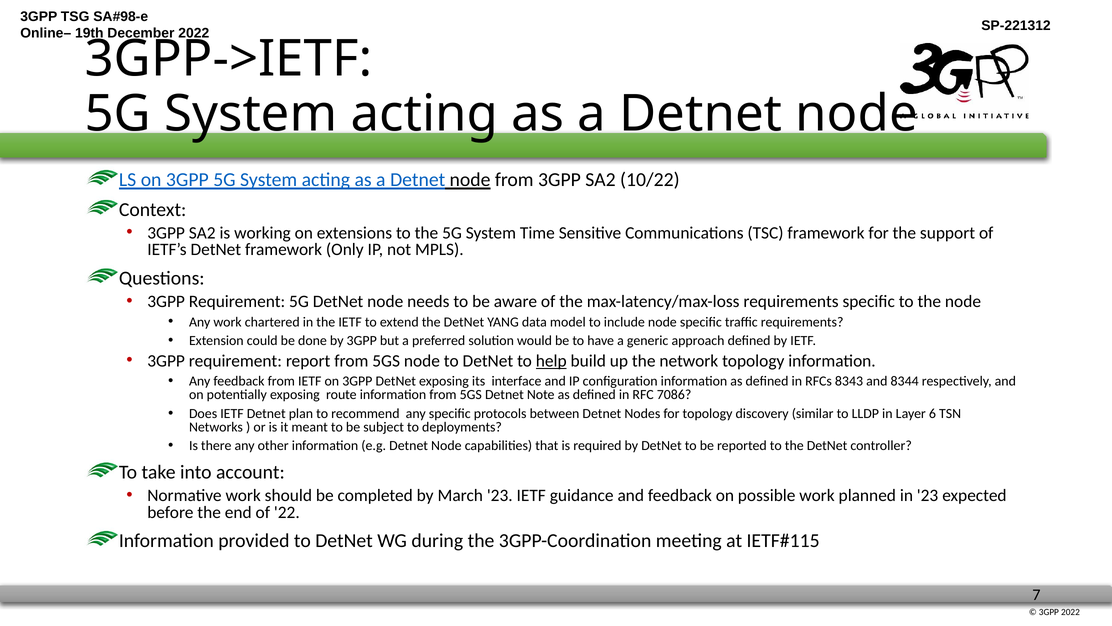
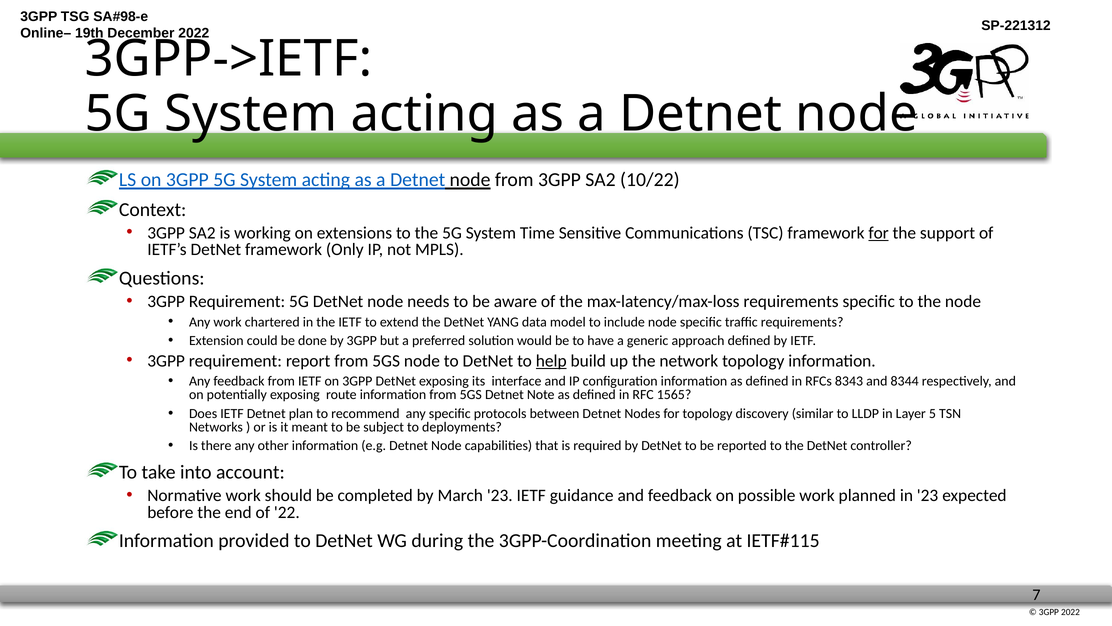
for at (879, 233) underline: none -> present
7086: 7086 -> 1565
6: 6 -> 5
